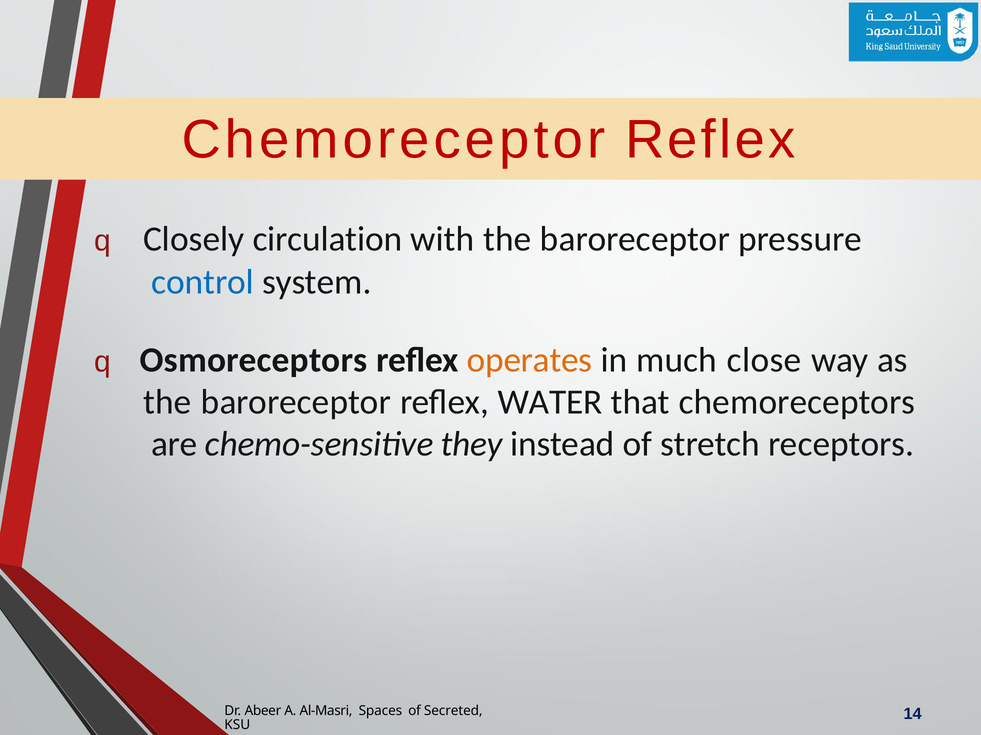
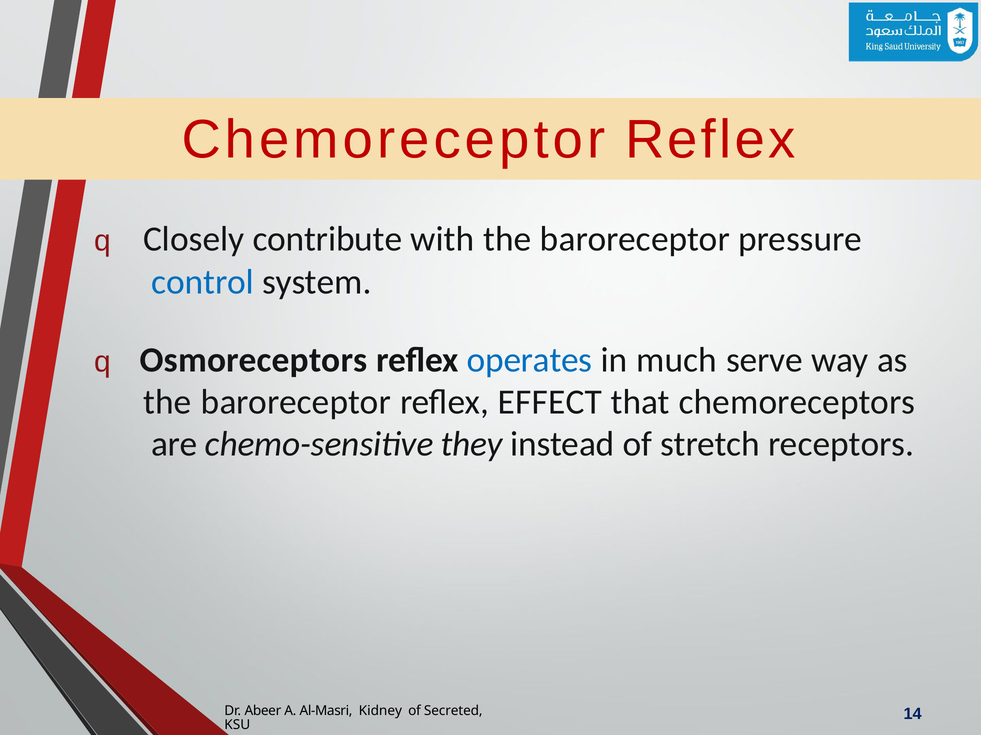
circulation: circulation -> contribute
operates colour: orange -> blue
close: close -> serve
WATER: WATER -> EFFECT
Spaces: Spaces -> Kidney
